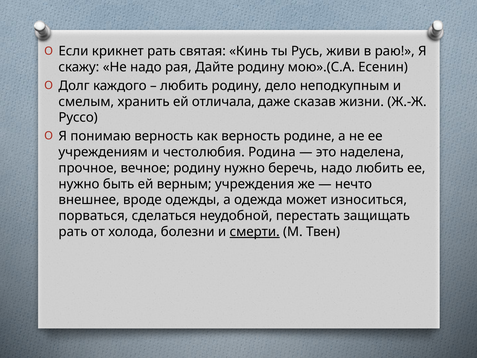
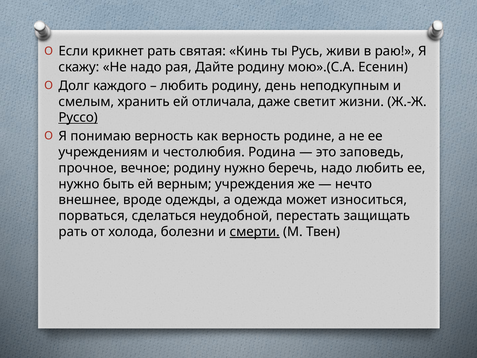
дело: дело -> день
сказав: сказав -> светит
Руссо underline: none -> present
наделена: наделена -> заповедь
